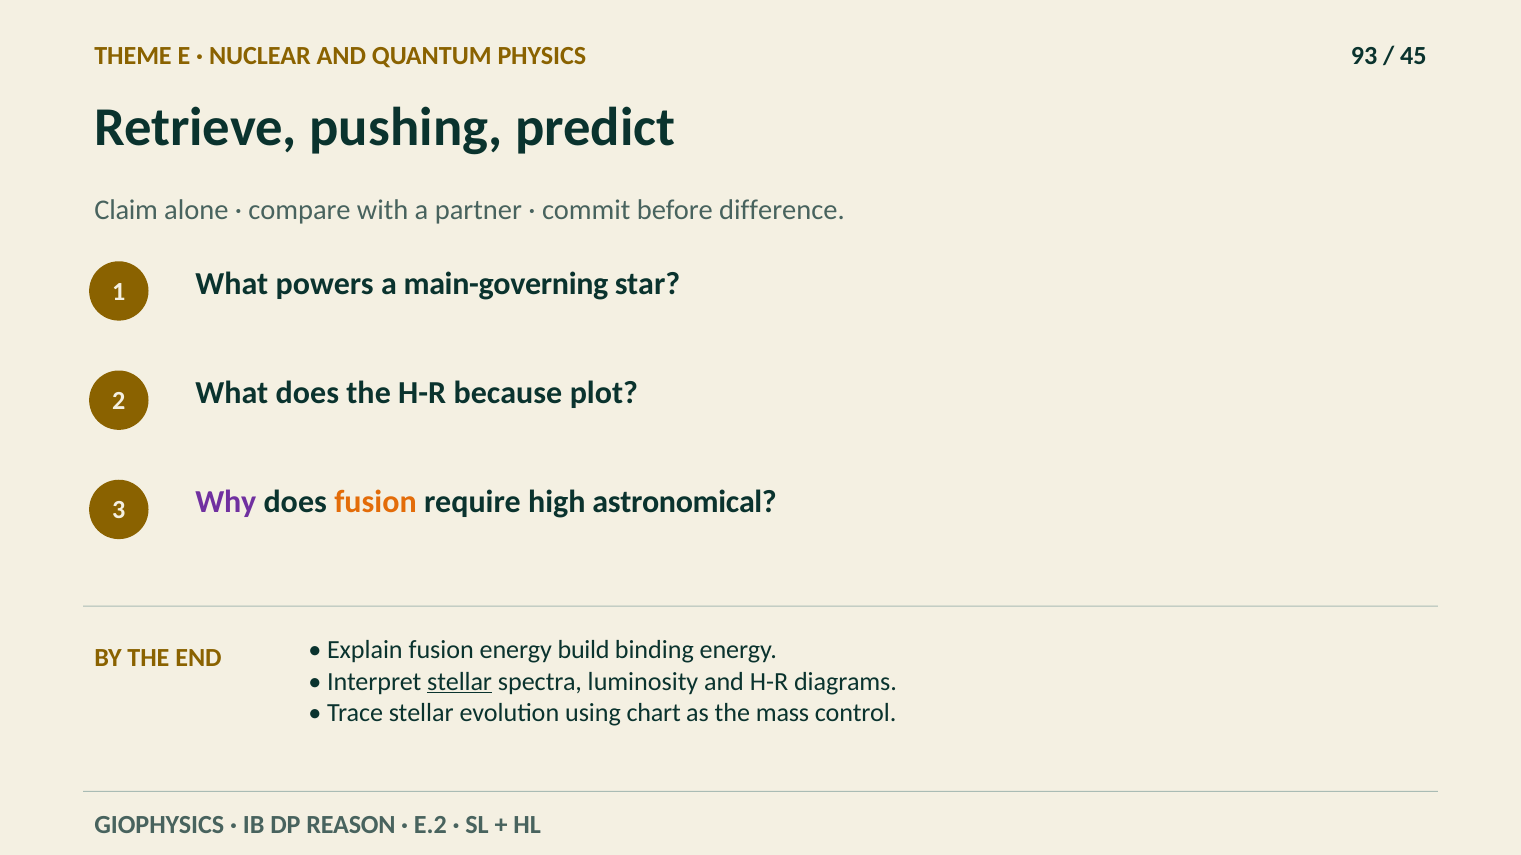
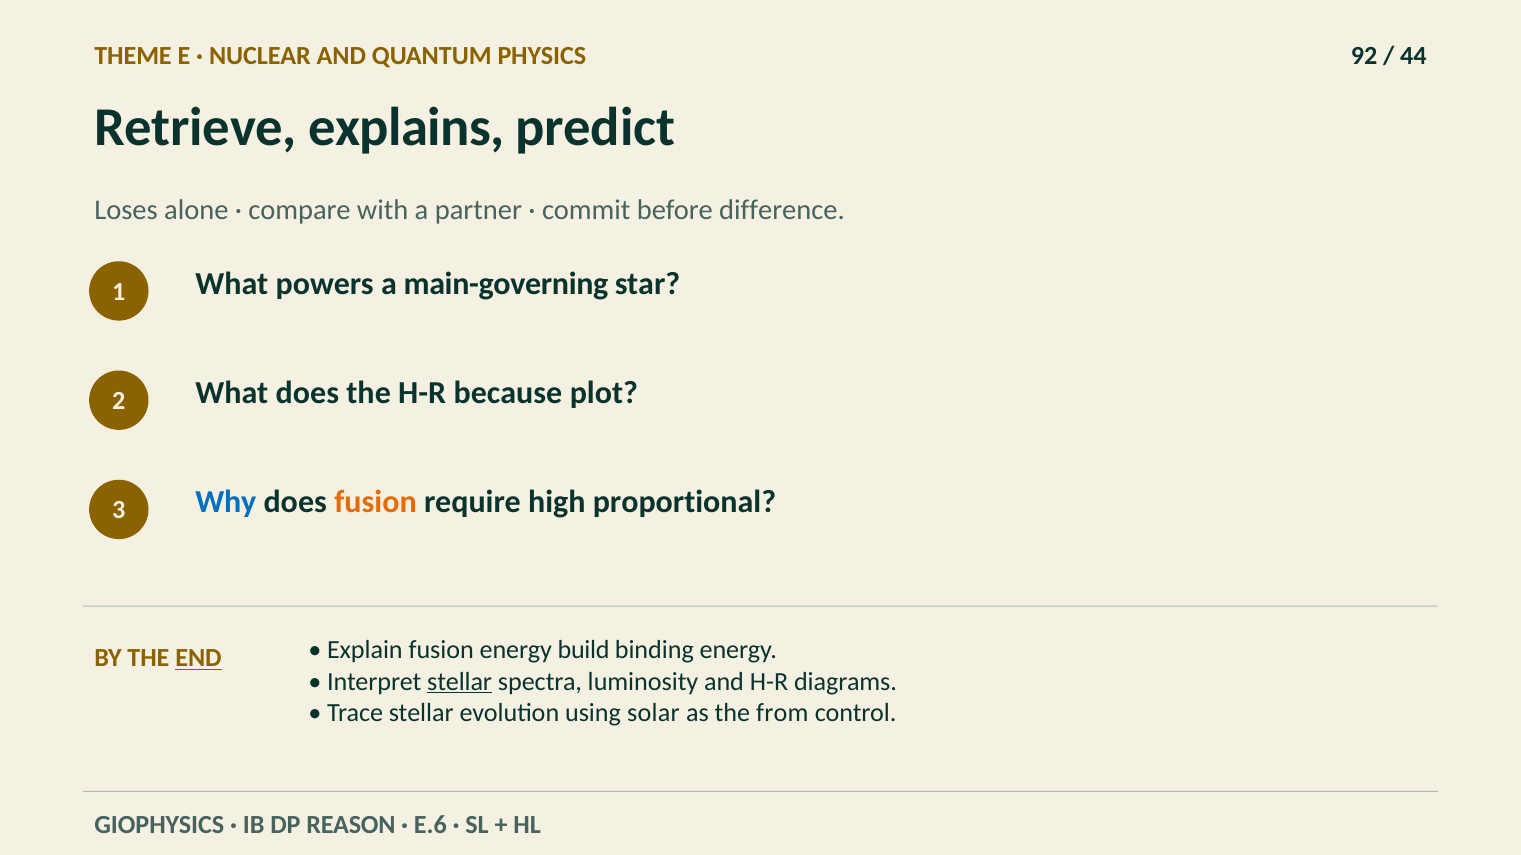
93: 93 -> 92
45: 45 -> 44
pushing: pushing -> explains
Claim: Claim -> Loses
Why colour: purple -> blue
astronomical: astronomical -> proportional
END underline: none -> present
chart: chart -> solar
mass: mass -> from
E.2: E.2 -> E.6
